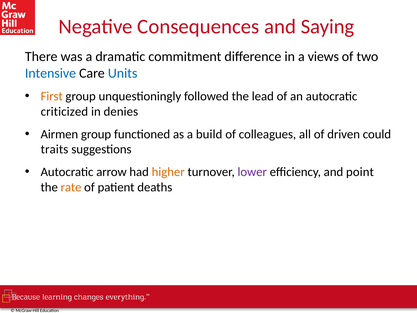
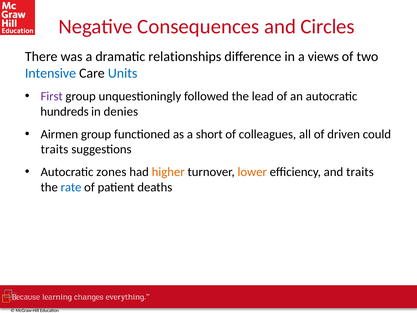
Saying: Saying -> Circles
commitment: commitment -> relationships
First colour: orange -> purple
criticized: criticized -> hundreds
build: build -> short
arrow: arrow -> zones
lower colour: purple -> orange
and point: point -> traits
rate colour: orange -> blue
